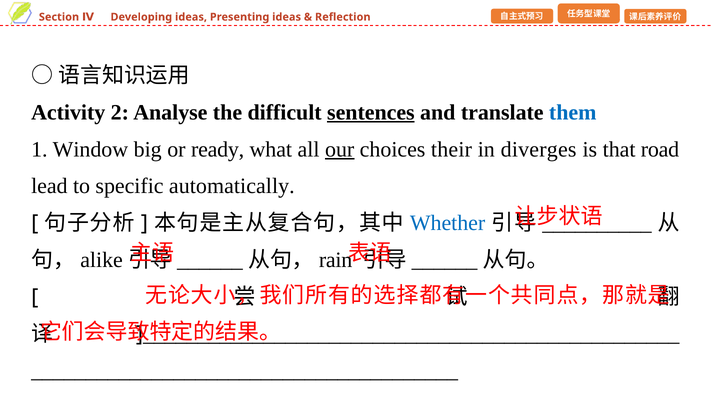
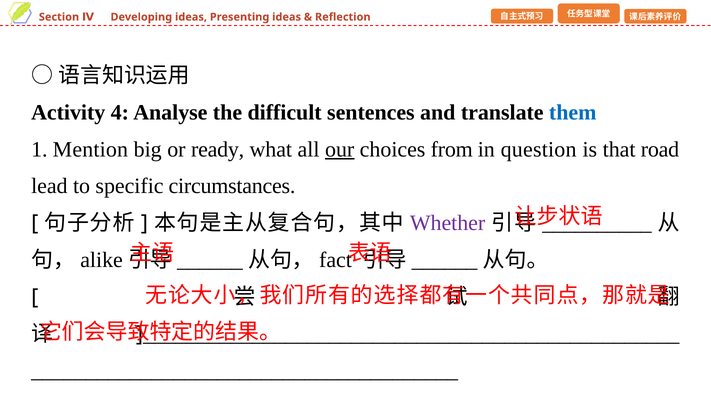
2: 2 -> 4
sentences underline: present -> none
Window: Window -> Mention
their: their -> from
diverges: diverges -> question
automatically: automatically -> circumstances
Whether colour: blue -> purple
rain: rain -> fact
